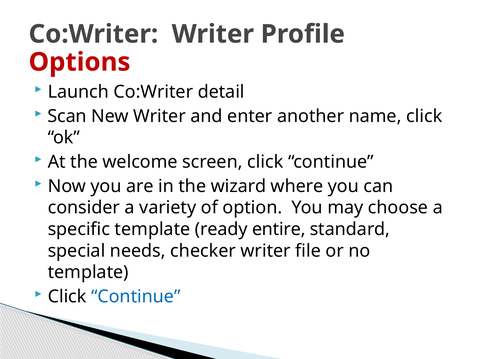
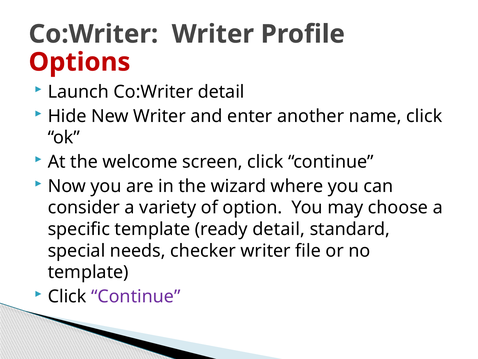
Scan: Scan -> Hide
ready entire: entire -> detail
Continue at (136, 296) colour: blue -> purple
